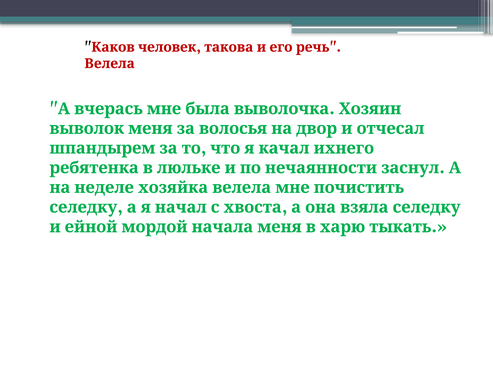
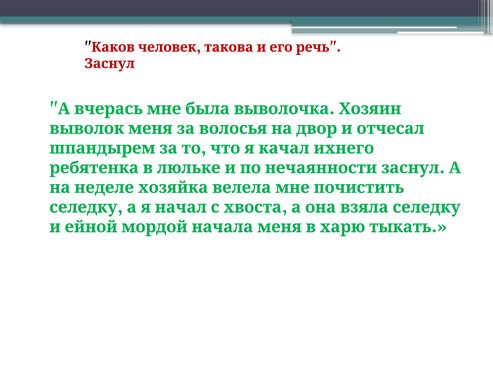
Велела at (110, 64): Велела -> Заснул
